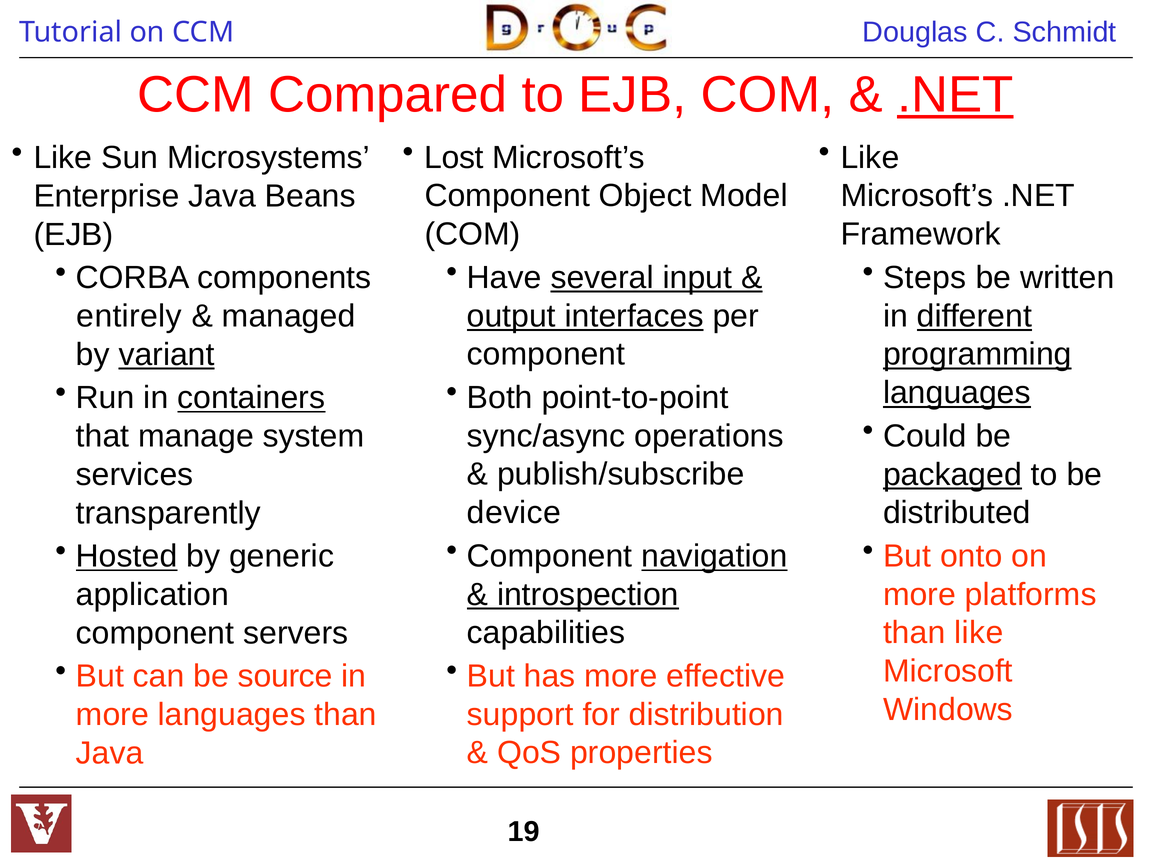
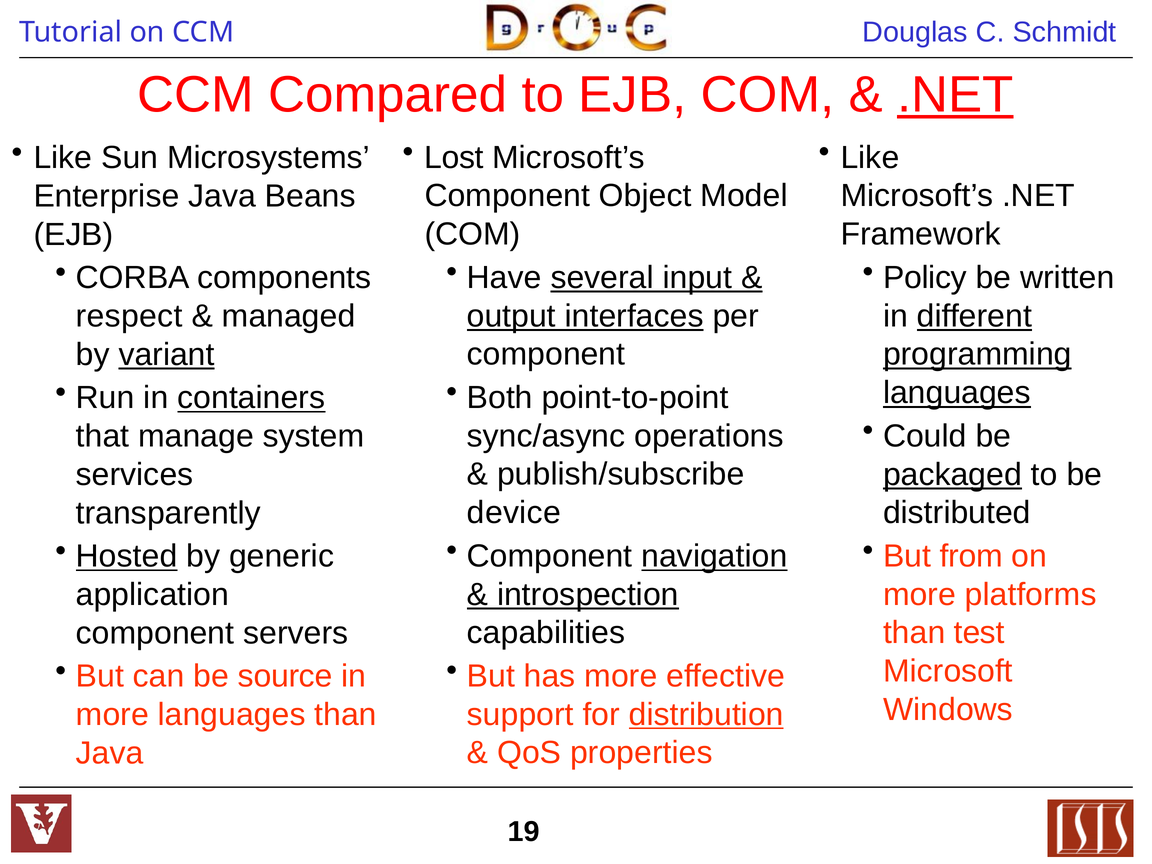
Steps: Steps -> Policy
entirely: entirely -> respect
onto: onto -> from
than like: like -> test
distribution underline: none -> present
